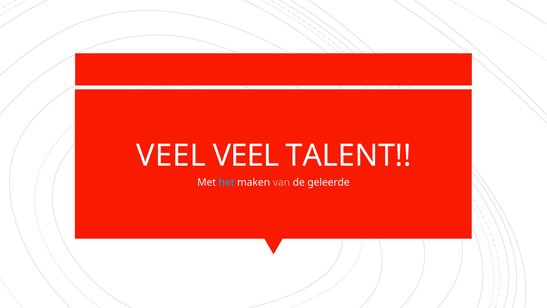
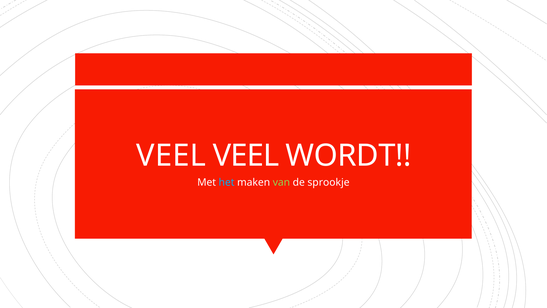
TALENT: TALENT -> WORDT
van colour: pink -> light green
geleerde: geleerde -> sprookje
